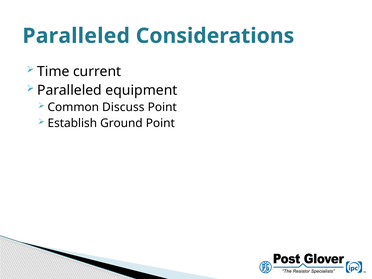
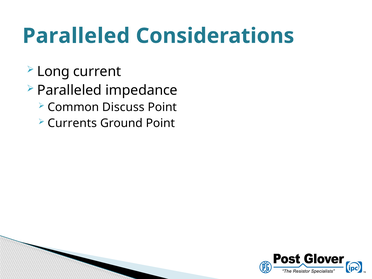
Time: Time -> Long
equipment: equipment -> impedance
Establish: Establish -> Currents
